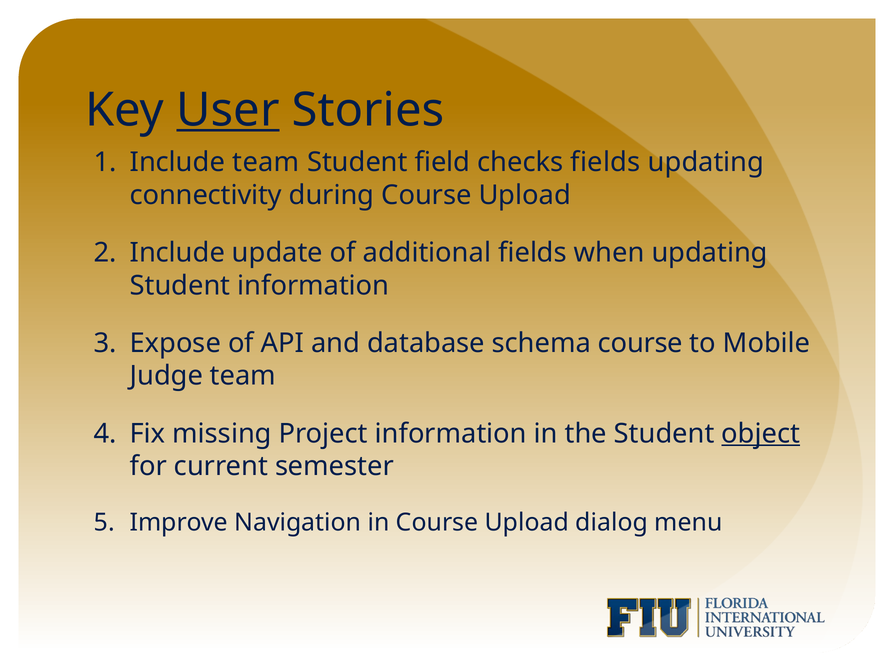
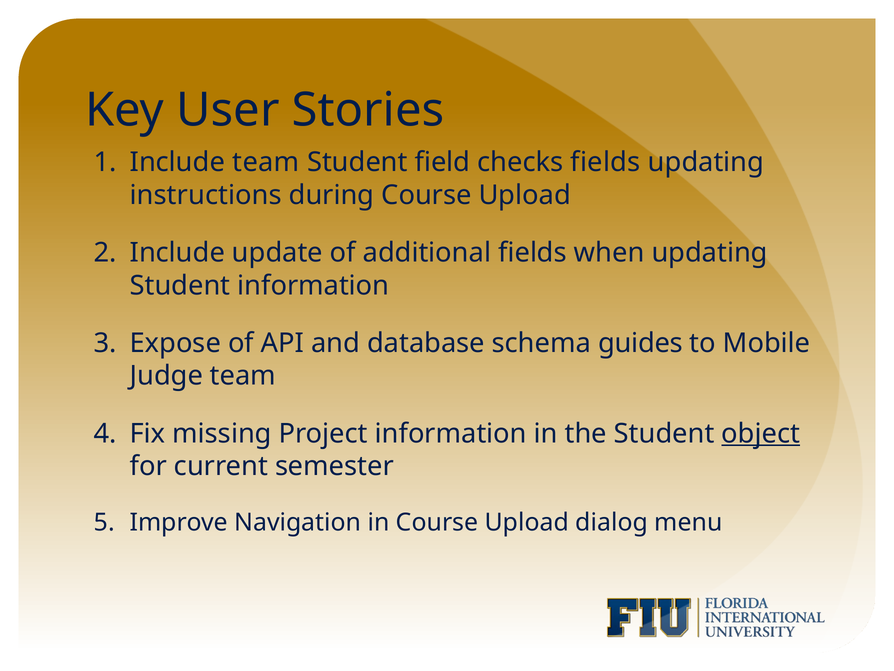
User underline: present -> none
connectivity: connectivity -> instructions
schema course: course -> guides
